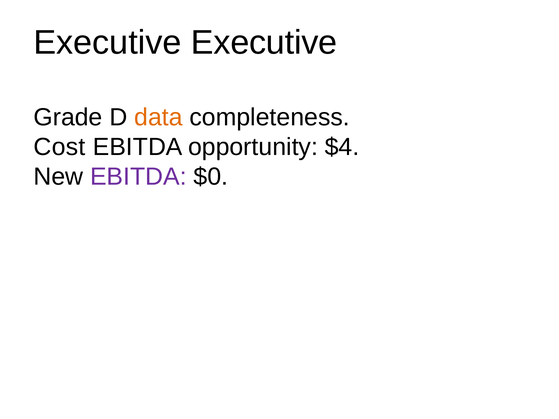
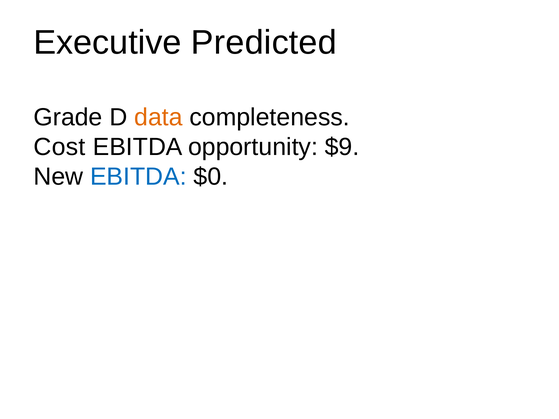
Executive Executive: Executive -> Predicted
$4: $4 -> $9
EBITDA at (138, 177) colour: purple -> blue
